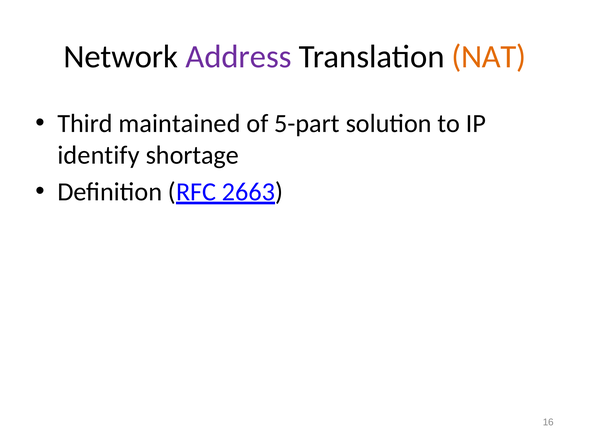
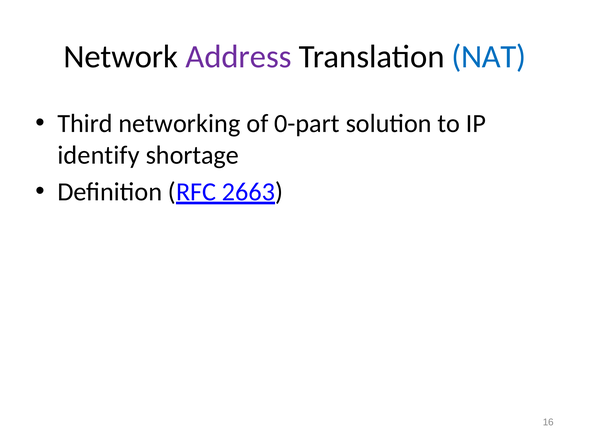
NAT colour: orange -> blue
maintained: maintained -> networking
5-part: 5-part -> 0-part
